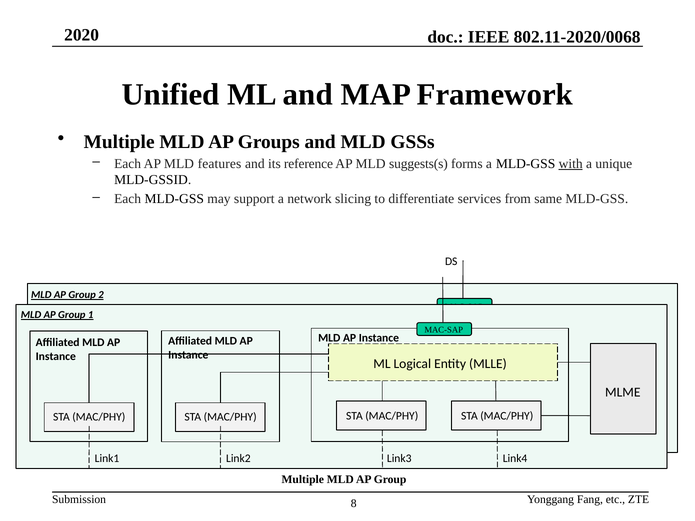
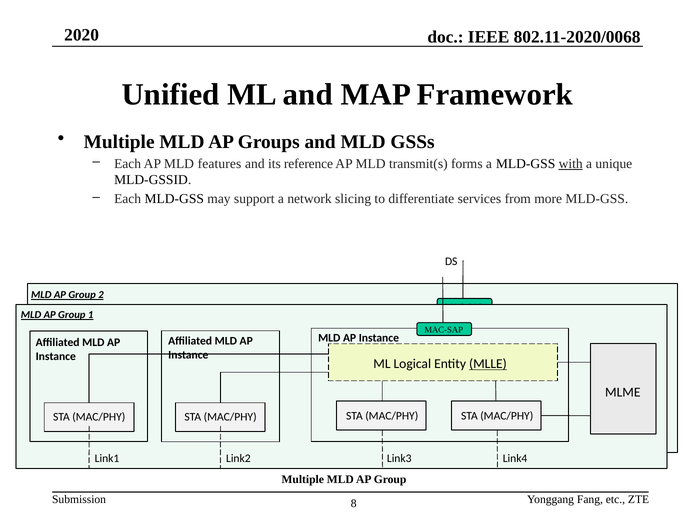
suggests(s: suggests(s -> transmit(s
same: same -> more
MLLE underline: none -> present
